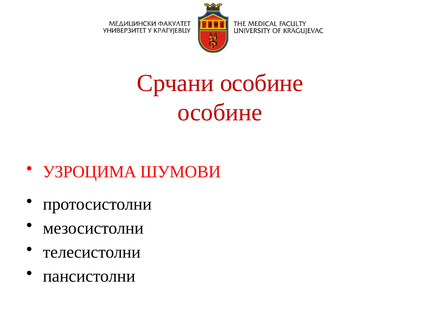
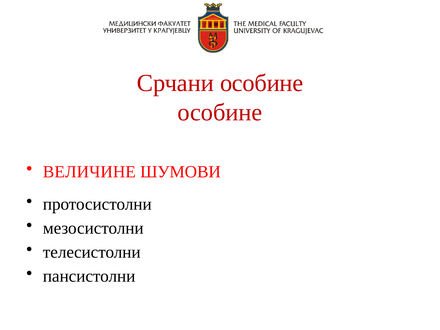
УЗРОЦИМА: УЗРОЦИМА -> ВЕЛИЧИНЕ
